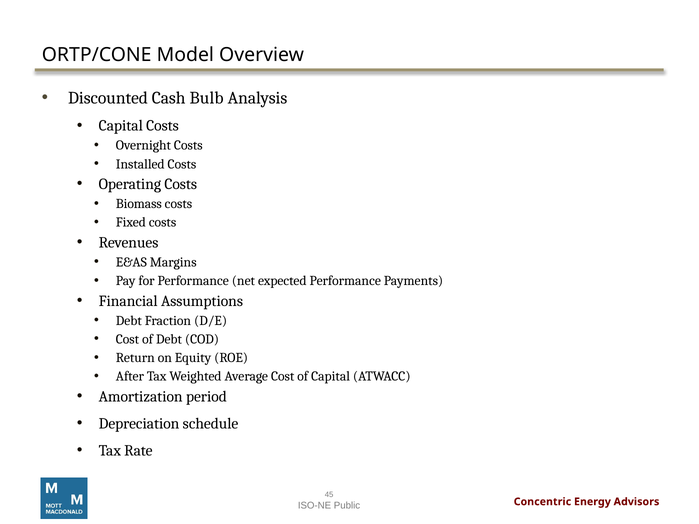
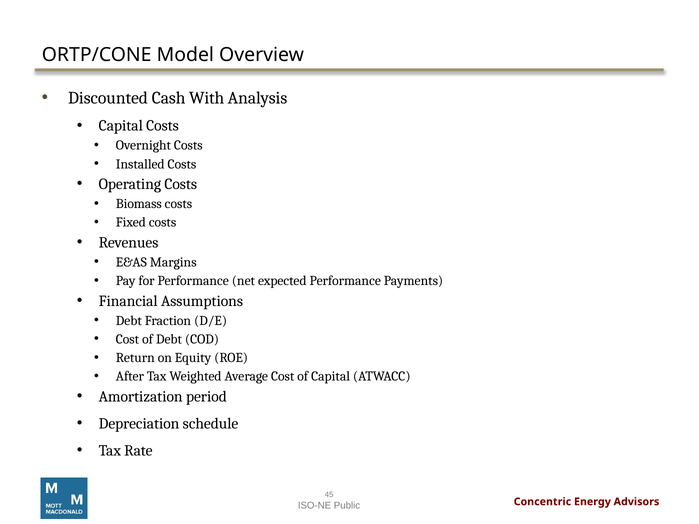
Bulb: Bulb -> With
